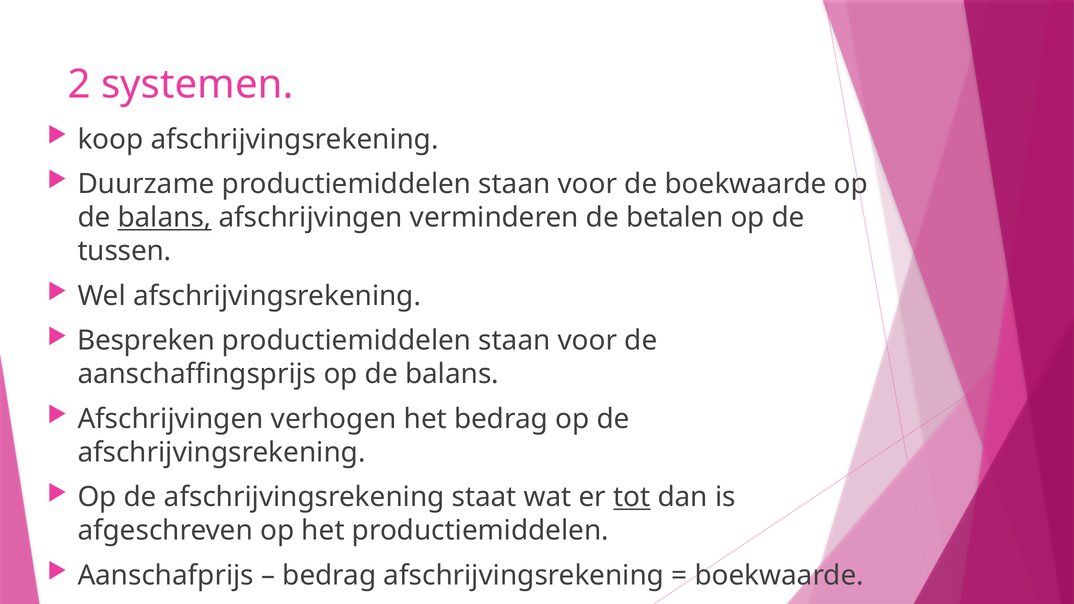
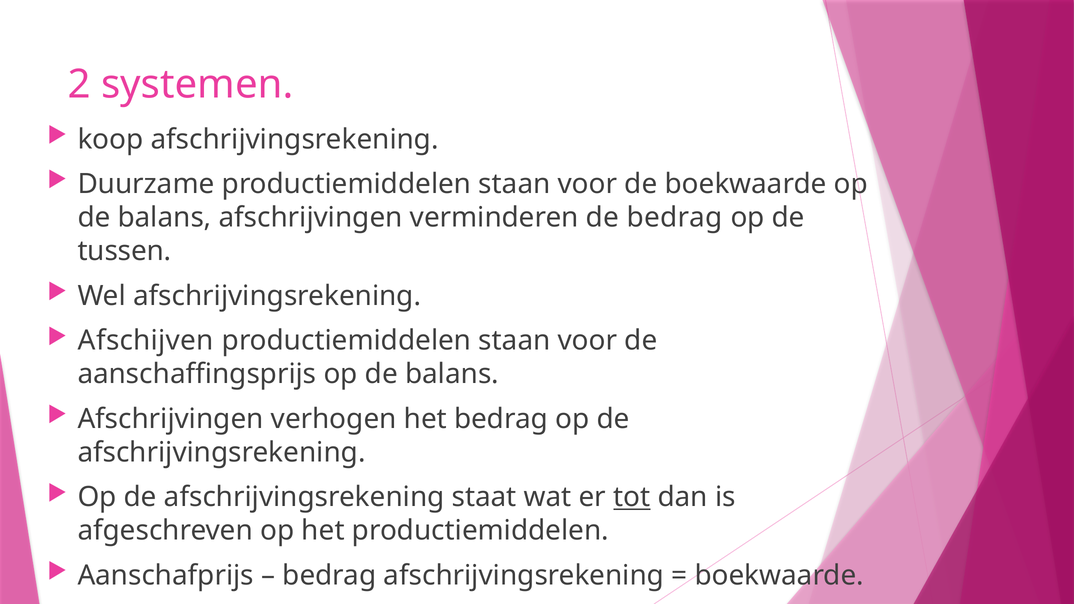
balans at (165, 218) underline: present -> none
de betalen: betalen -> bedrag
Bespreken: Bespreken -> Afschijven
